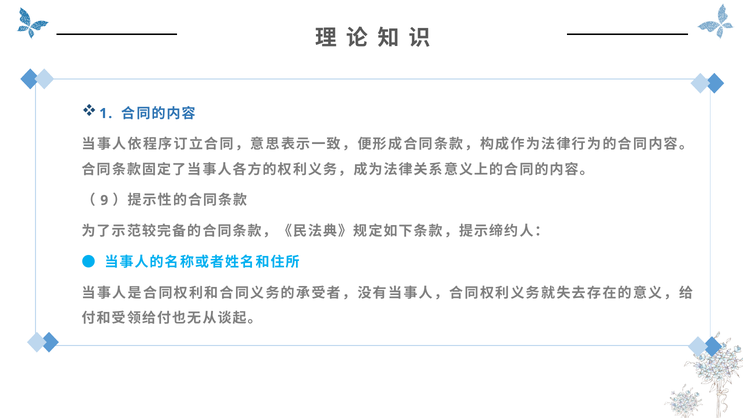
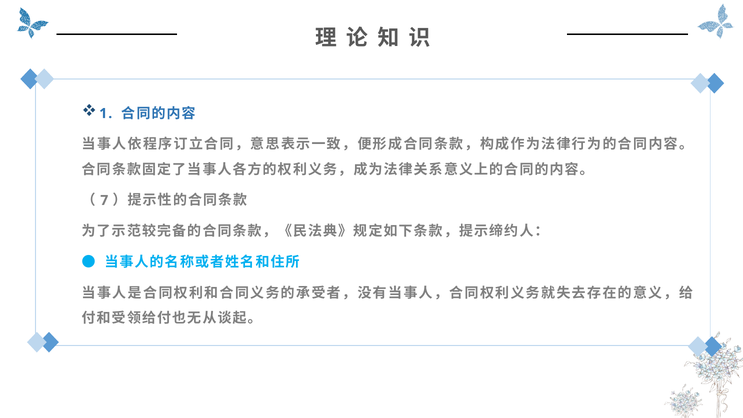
9: 9 -> 7
